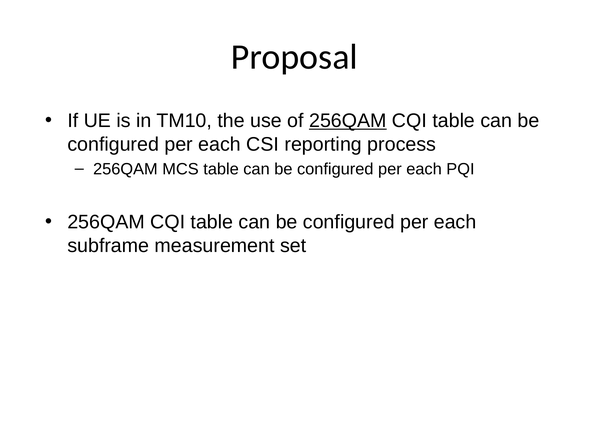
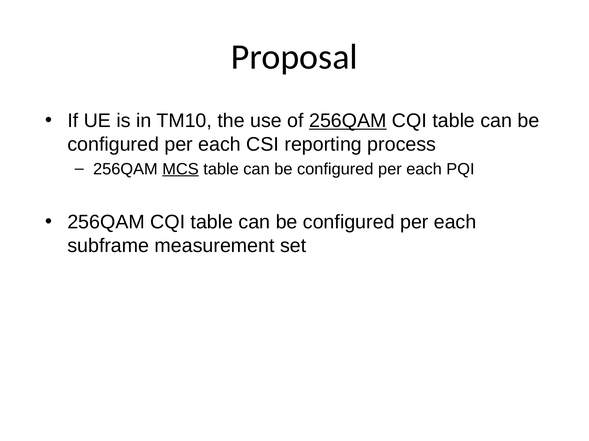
MCS underline: none -> present
